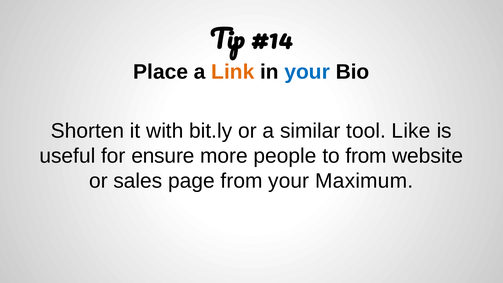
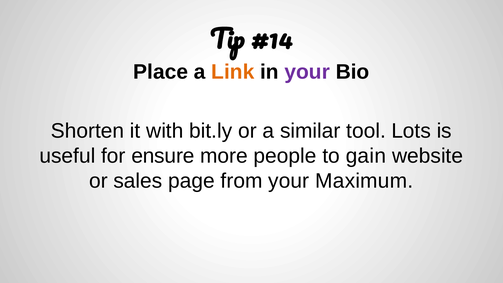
your at (307, 72) colour: blue -> purple
Like: Like -> Lots
to from: from -> gain
